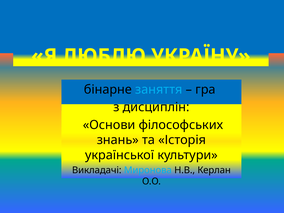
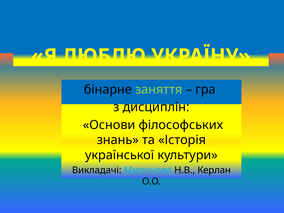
заняття colour: light blue -> light green
